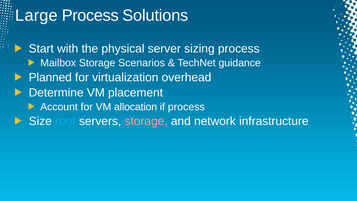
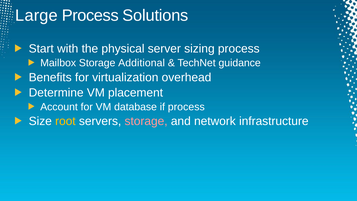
Scenarios: Scenarios -> Additional
Planned: Planned -> Benefits
allocation: allocation -> database
root colour: light blue -> yellow
